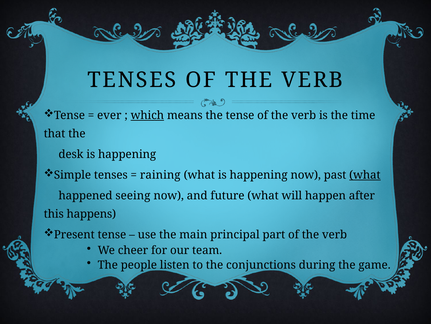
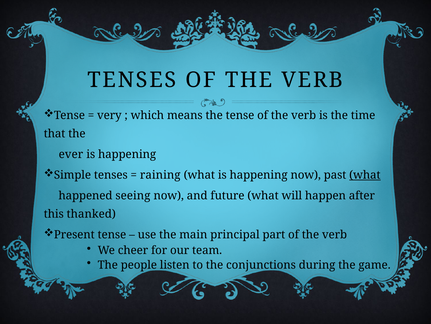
ever: ever -> very
which underline: present -> none
desk: desk -> ever
happens: happens -> thanked
